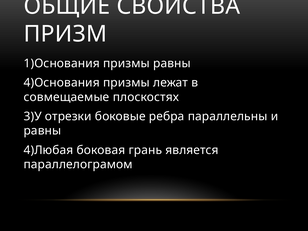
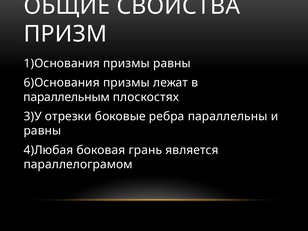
4)Основания: 4)Основания -> 6)Основания
совмещаемые: совмещаемые -> параллельным
